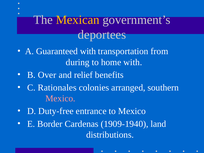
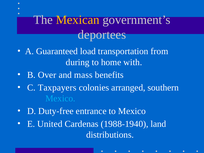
Guaranteed with: with -> load
relief: relief -> mass
Rationales: Rationales -> Taxpayers
Mexico at (60, 98) colour: pink -> light blue
Border: Border -> United
1909-1940: 1909-1940 -> 1988-1940
